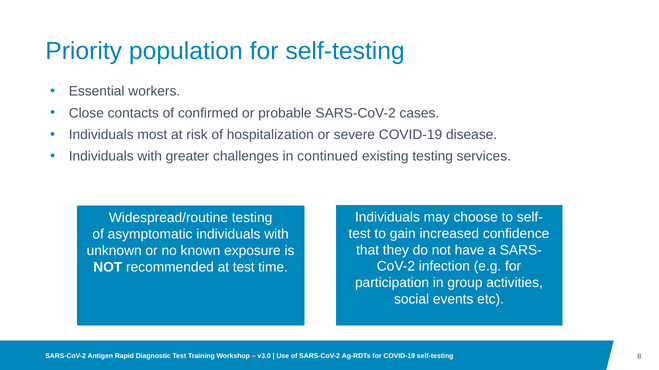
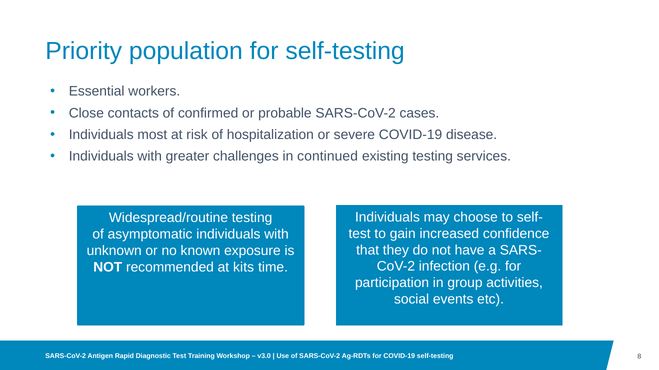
at test: test -> kits
